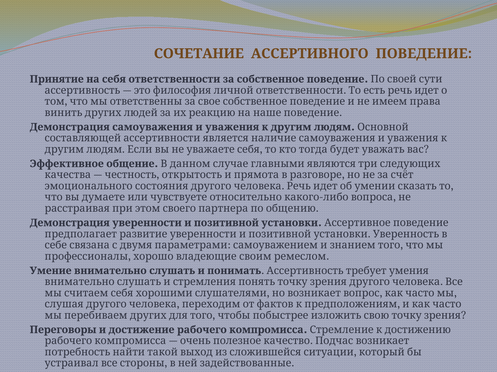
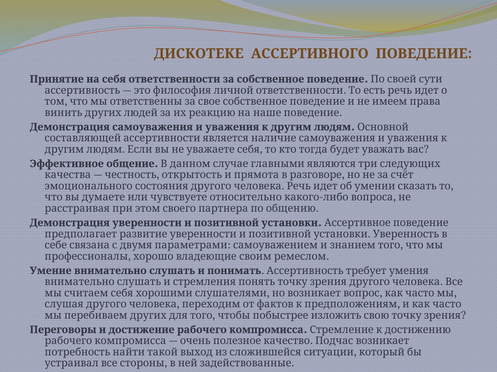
СОЧЕТАНИЕ: СОЧЕТАНИЕ -> ДИСКОТЕКЕ
